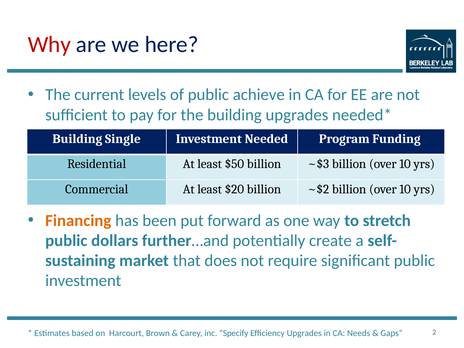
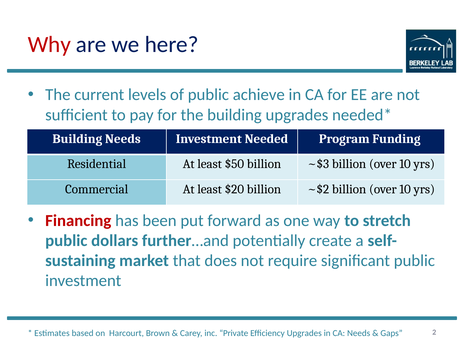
Building Single: Single -> Needs
Financing colour: orange -> red
Specify: Specify -> Private
